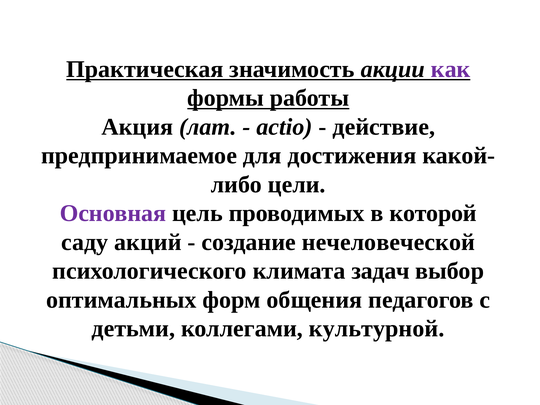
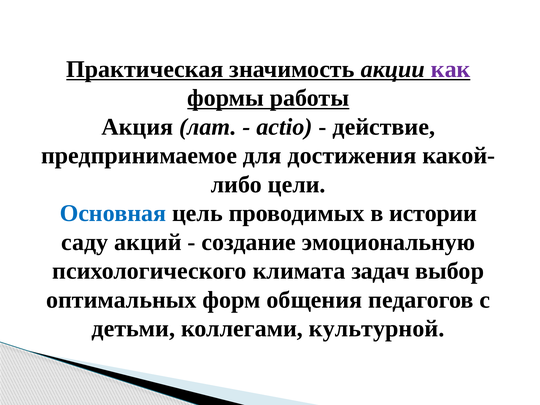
Основная colour: purple -> blue
которой: которой -> истории
нечеловеческой: нечеловеческой -> эмоциональную
